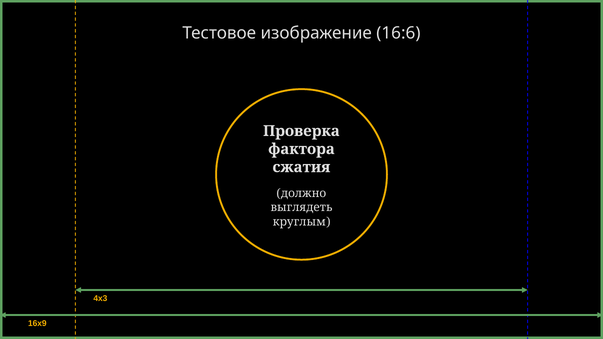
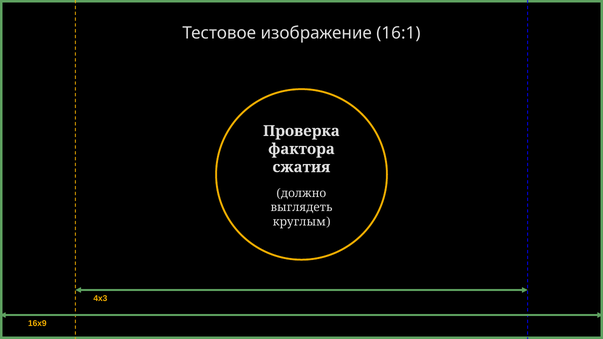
16:6: 16:6 -> 16:1
